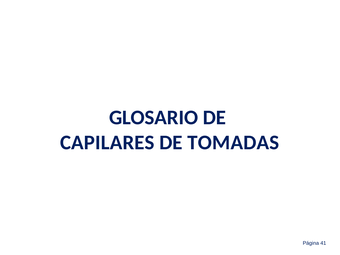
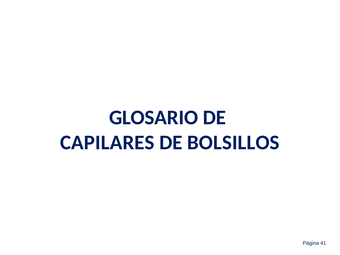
TOMADAS: TOMADAS -> BOLSILLOS
